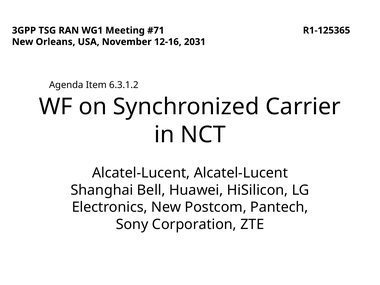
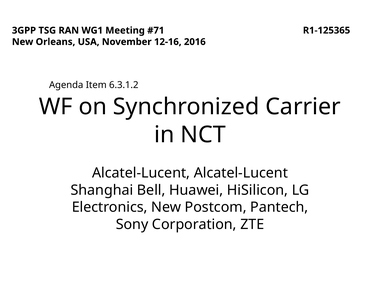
2031: 2031 -> 2016
